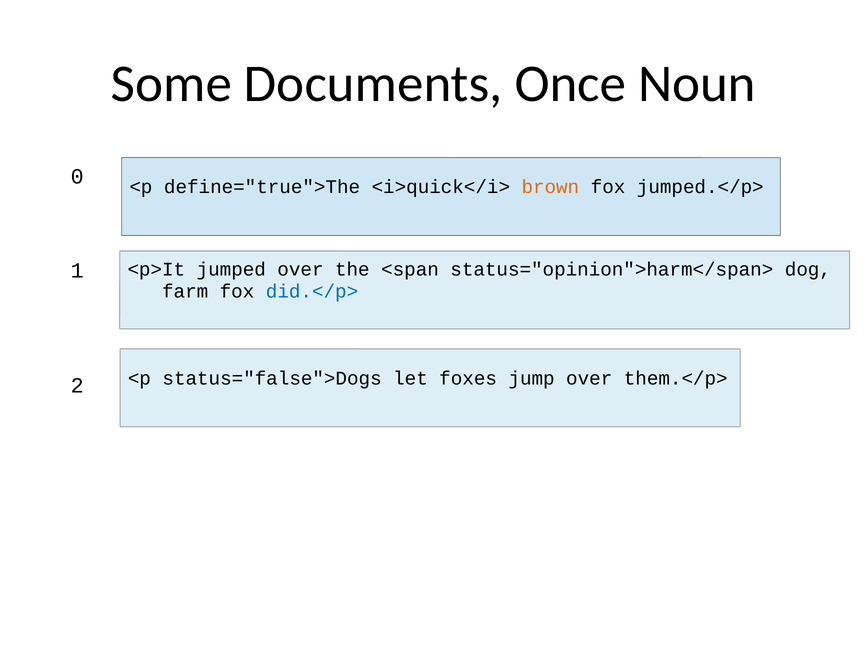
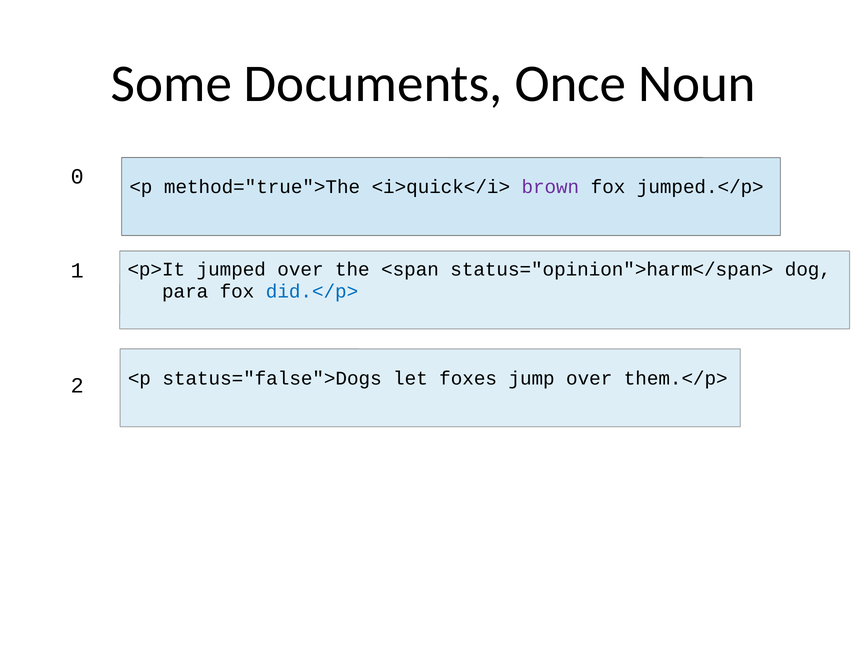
define="true">The: define="true">The -> method="true">The
brown colour: orange -> purple
farm: farm -> para
